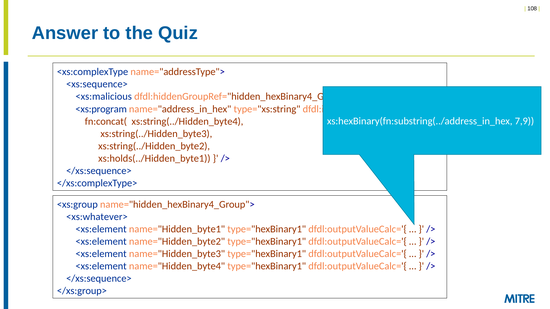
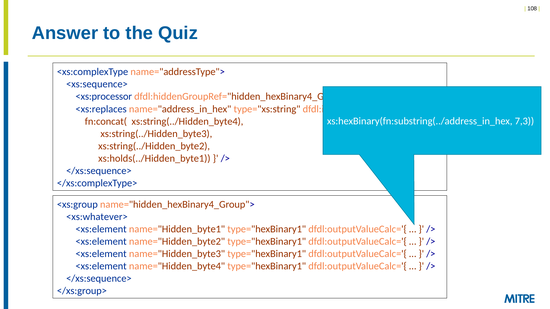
<xs:malicious: <xs:malicious -> <xs:processor
<xs:program: <xs:program -> <xs:replaces
7,9: 7,9 -> 7,3
